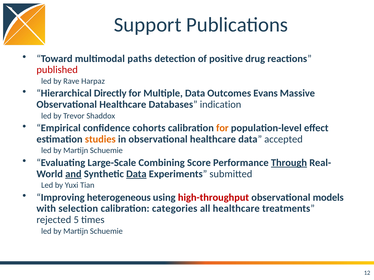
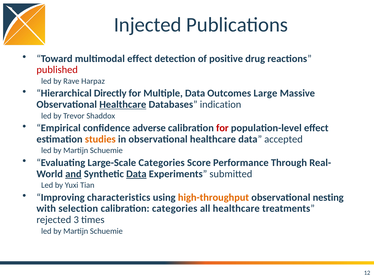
Support: Support -> Injected
multimodal paths: paths -> effect
Evans: Evans -> Large
Healthcare at (123, 105) underline: none -> present
cohorts: cohorts -> adverse
for at (222, 128) colour: orange -> red
Large-Scale Combining: Combining -> Categories
Through underline: present -> none
heterogeneous: heterogeneous -> characteristics
high-throughput colour: red -> orange
models: models -> nesting
5: 5 -> 3
